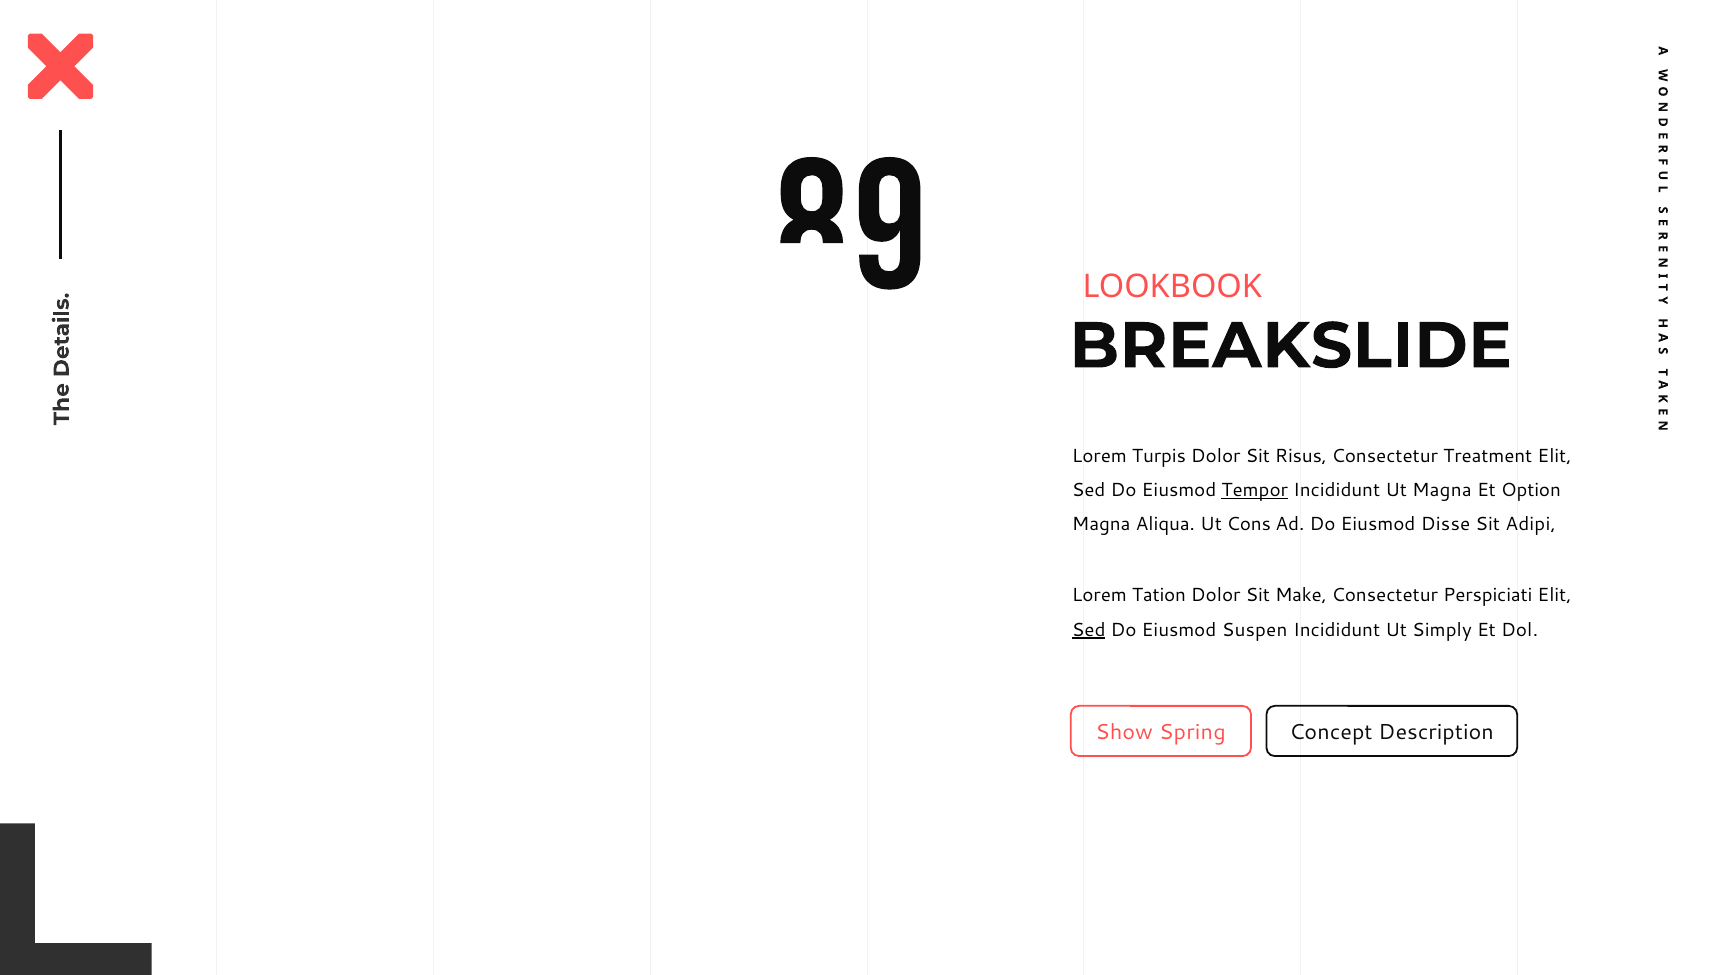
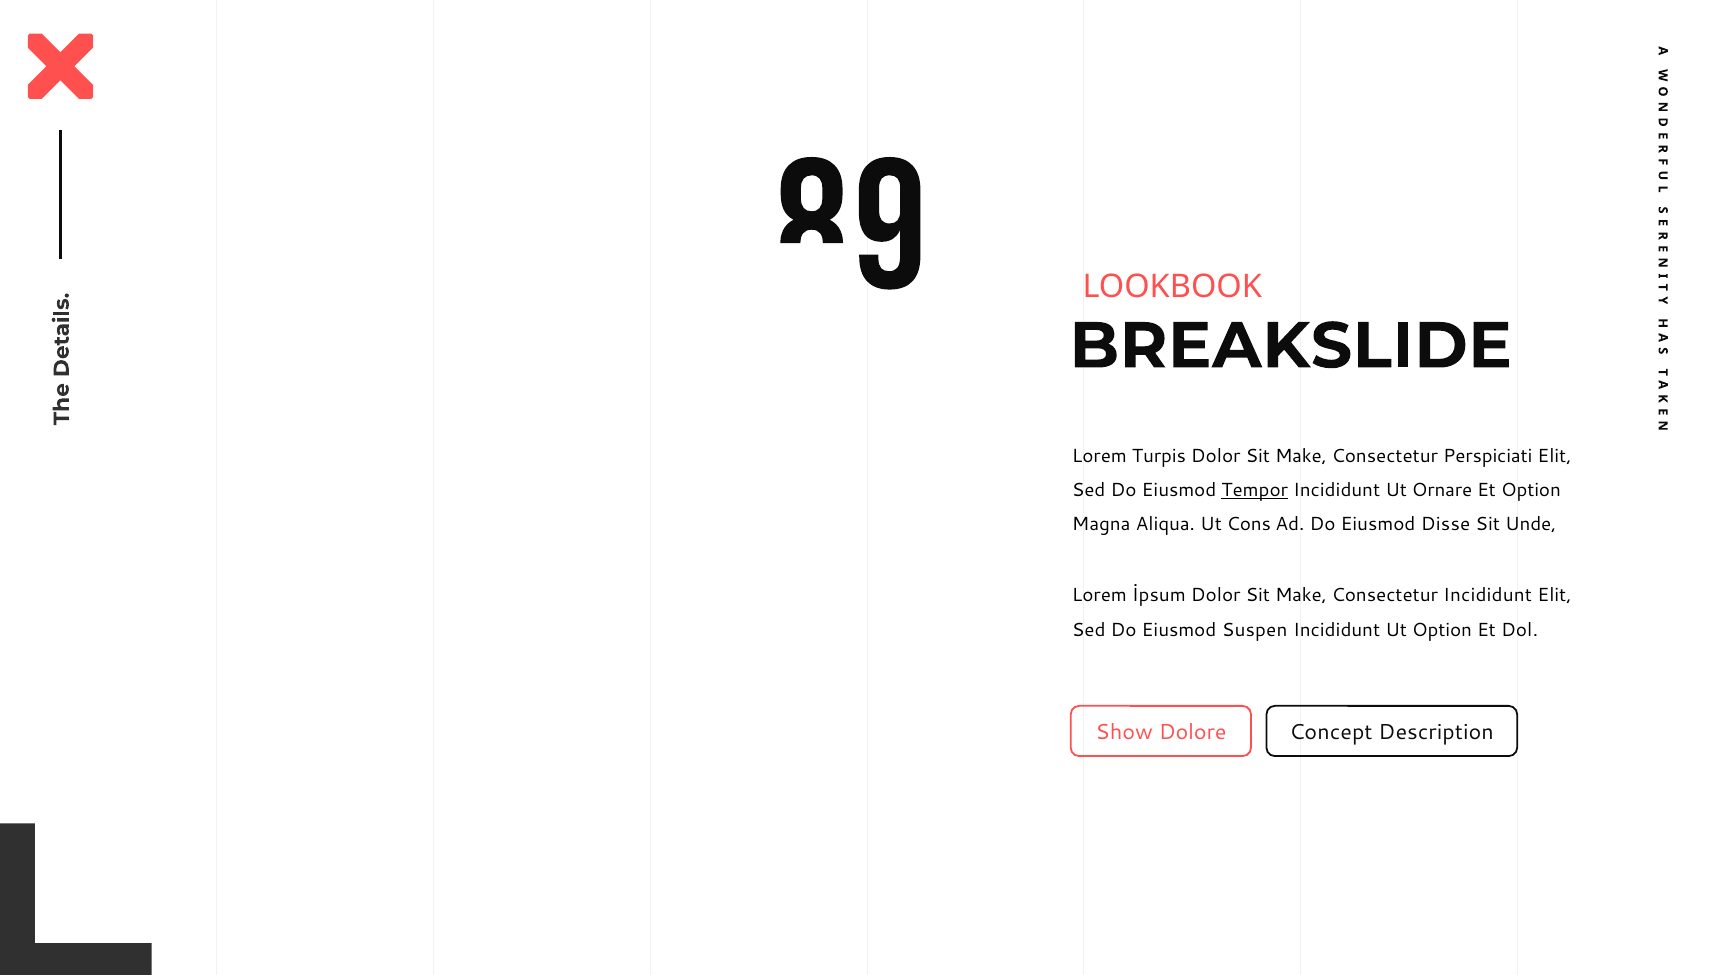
Risus at (1301, 456): Risus -> Make
Treatment: Treatment -> Perspiciati
Ut Magna: Magna -> Ornare
Adipi: Adipi -> Unde
Tation: Tation -> İpsum
Consectetur Perspiciati: Perspiciati -> Incididunt
Sed at (1089, 630) underline: present -> none
Ut Simply: Simply -> Option
Spring: Spring -> Dolore
